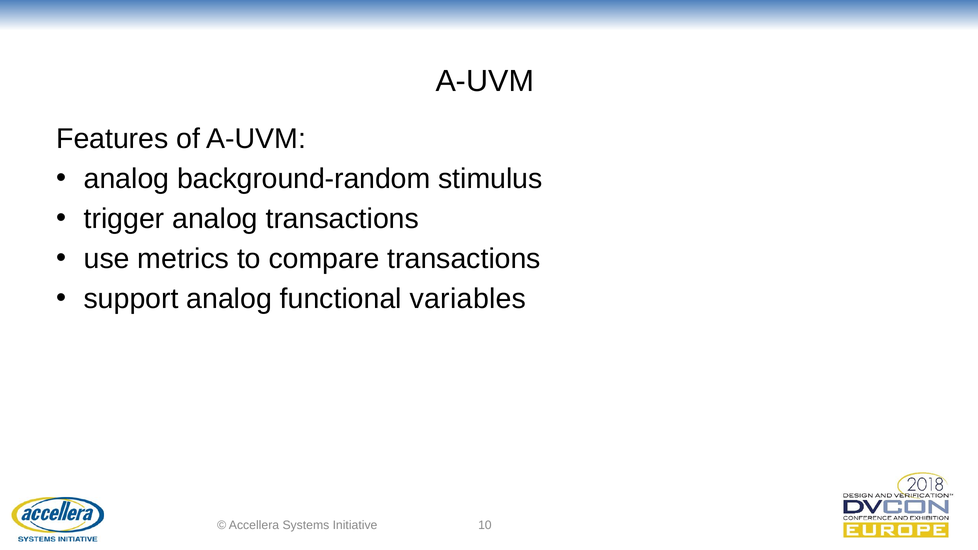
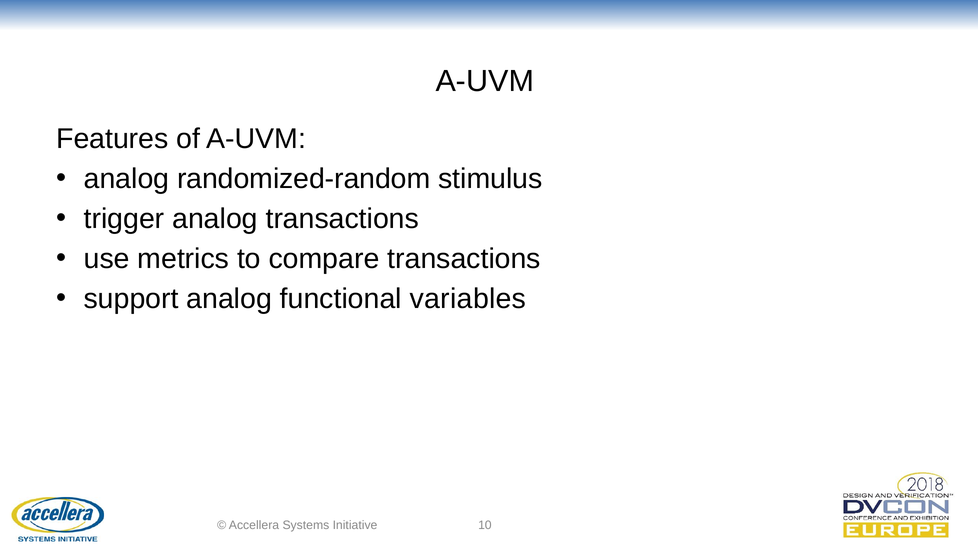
background-random: background-random -> randomized-random
